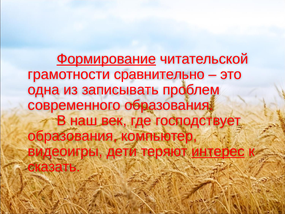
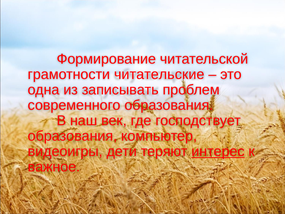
Формирование underline: present -> none
сравнительно: сравнительно -> читательские
сказать: сказать -> важное
